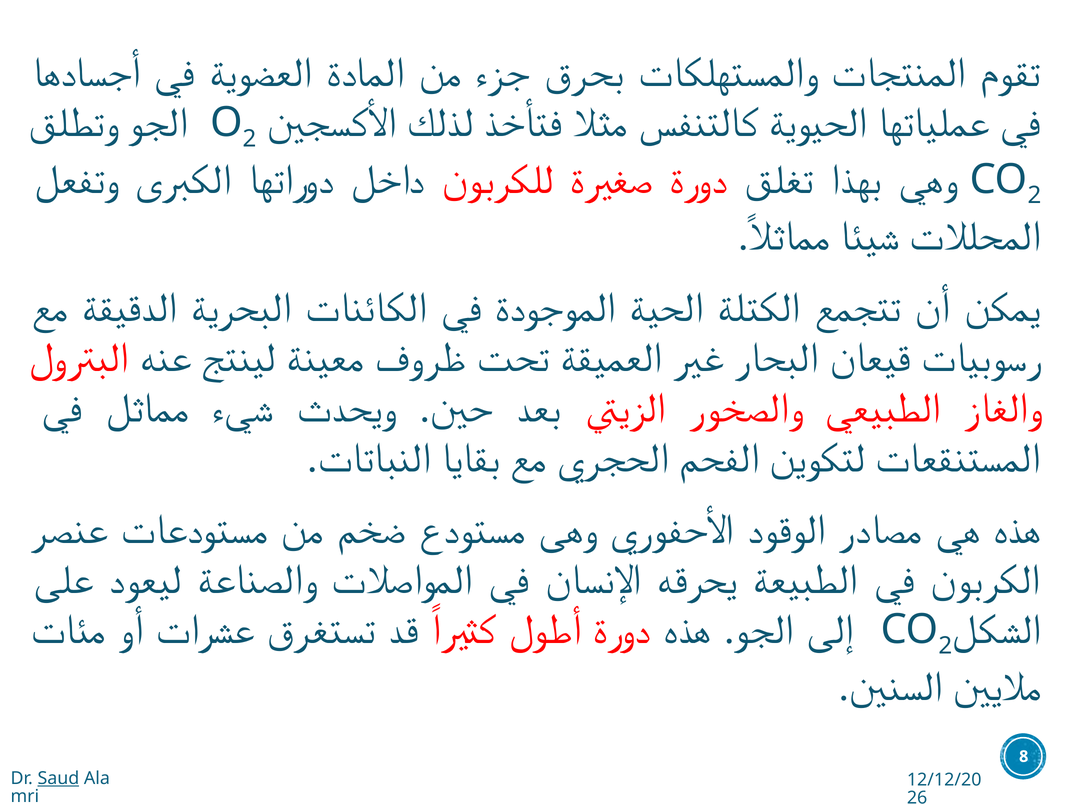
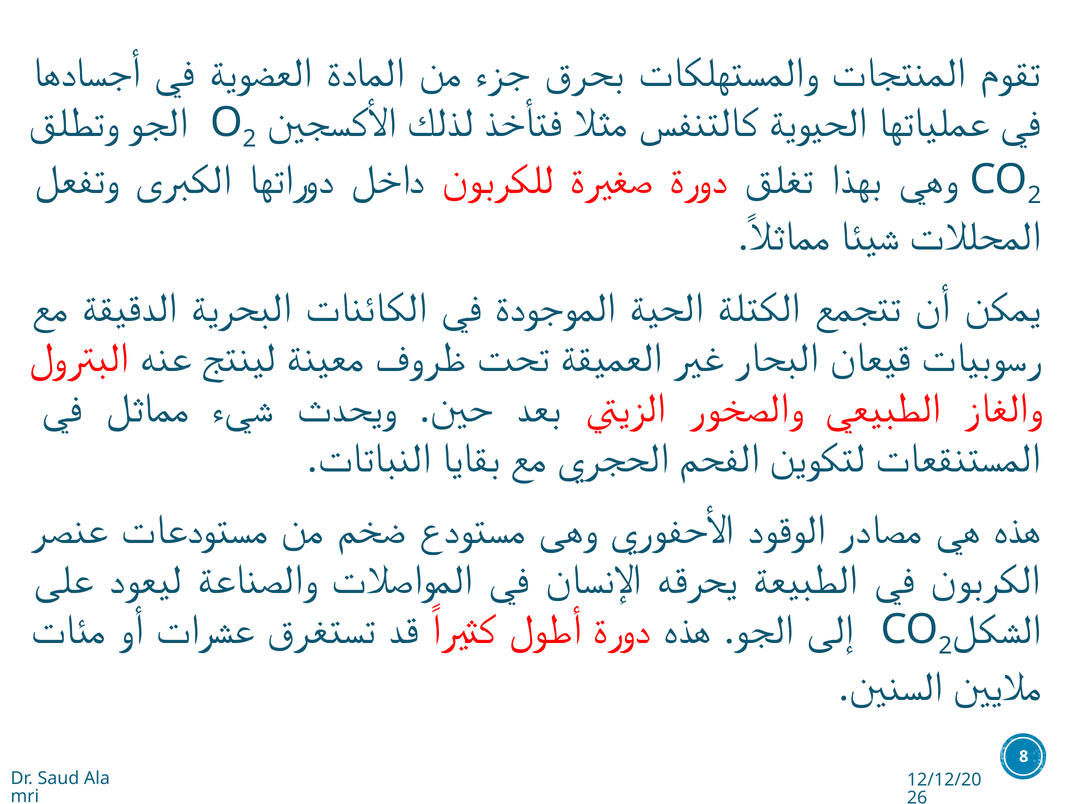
Saud underline: present -> none
